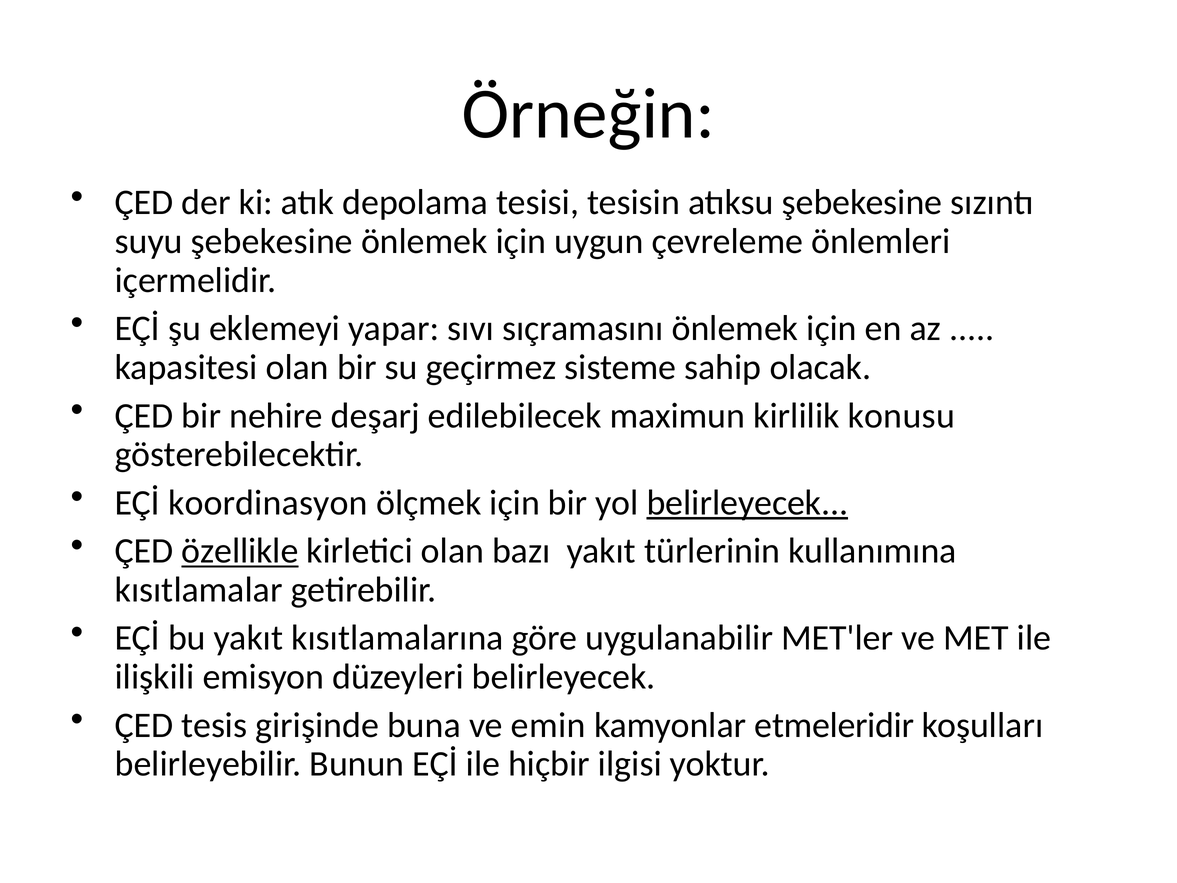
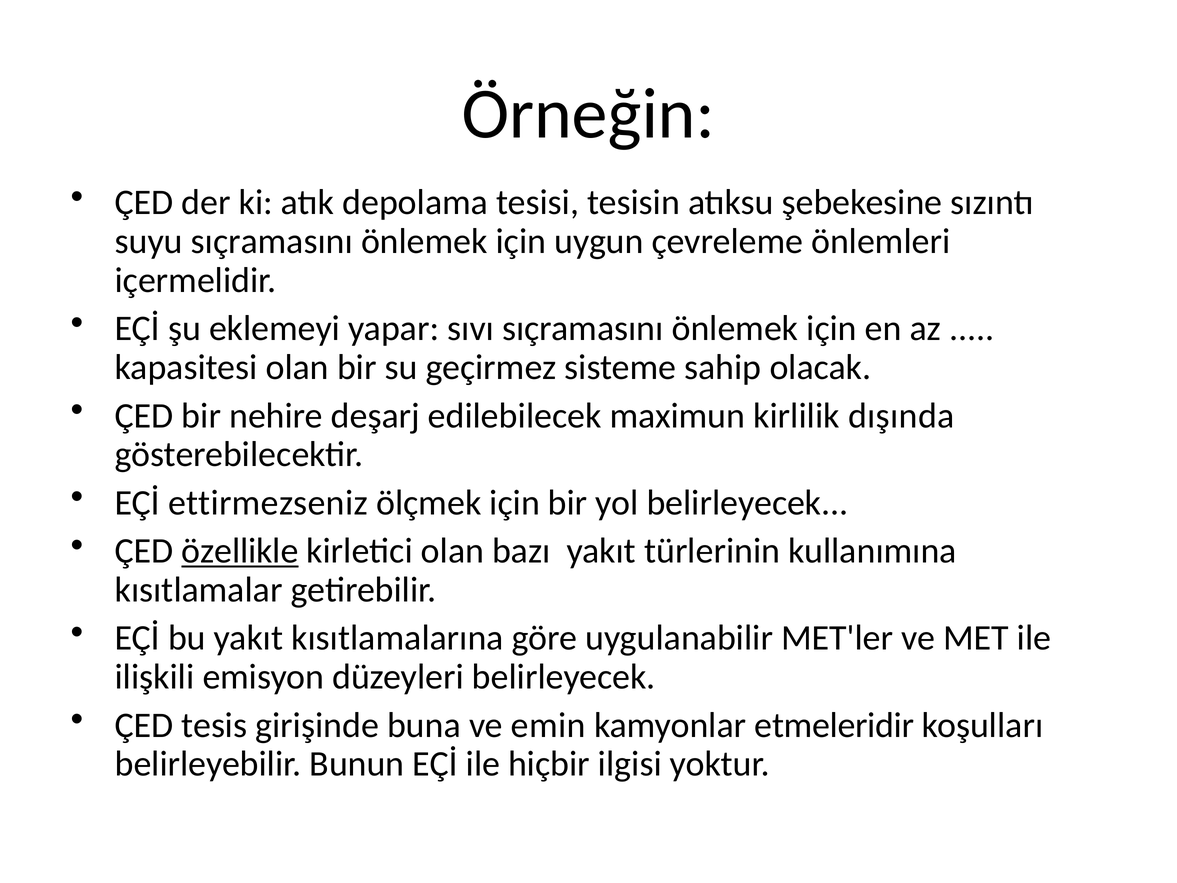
suyu şebekesine: şebekesine -> sıçramasını
konusu: konusu -> dışında
koordinasyon: koordinasyon -> ettirmezseniz
belirleyecek at (747, 503) underline: present -> none
